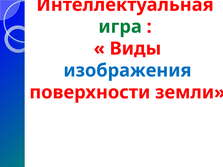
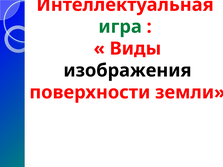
изображения colour: blue -> black
